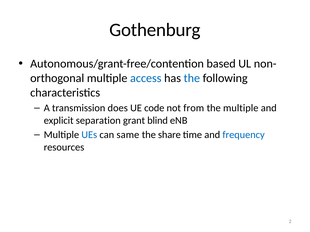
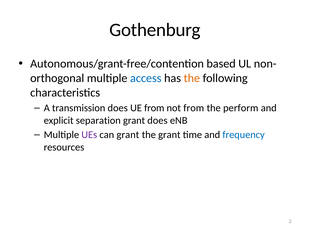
the at (192, 78) colour: blue -> orange
UE code: code -> from
the multiple: multiple -> perform
grant blind: blind -> does
UEs colour: blue -> purple
can same: same -> grant
the share: share -> grant
